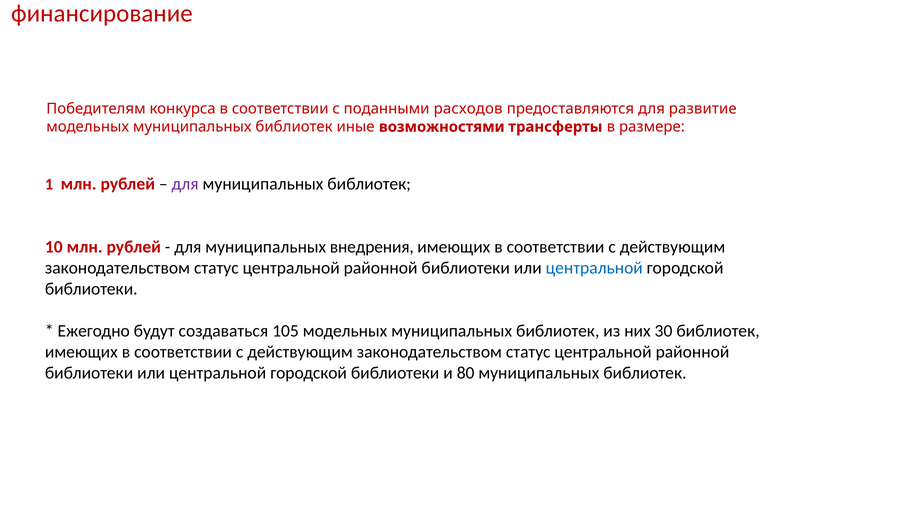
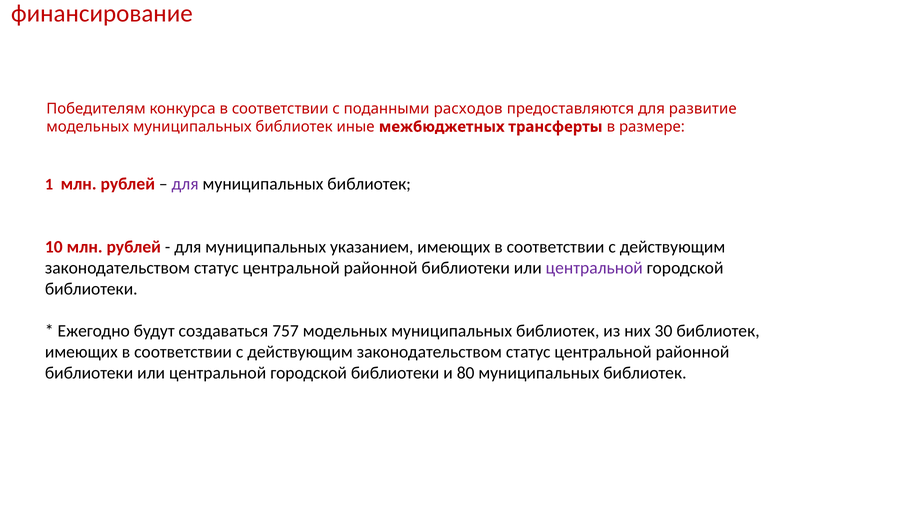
возможностями: возможностями -> межбюджетных
внедрения: внедрения -> указанием
центральной at (594, 268) colour: blue -> purple
105: 105 -> 757
